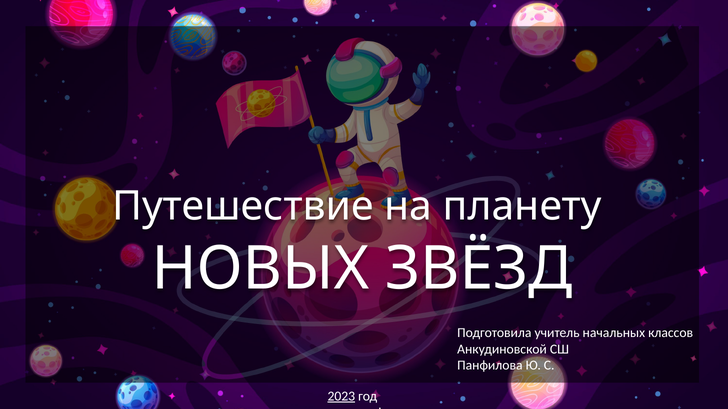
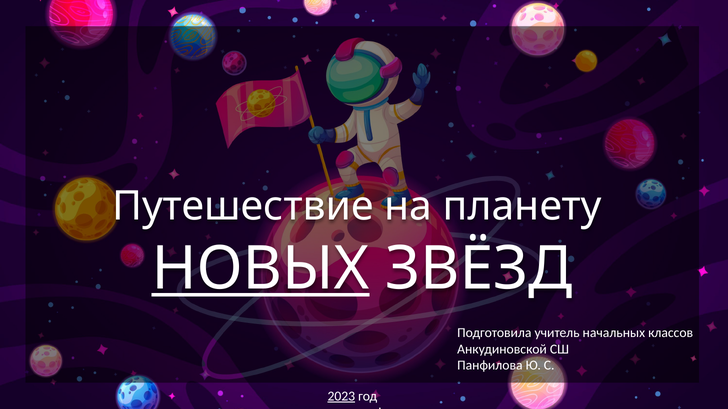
НОВЫХ underline: none -> present
